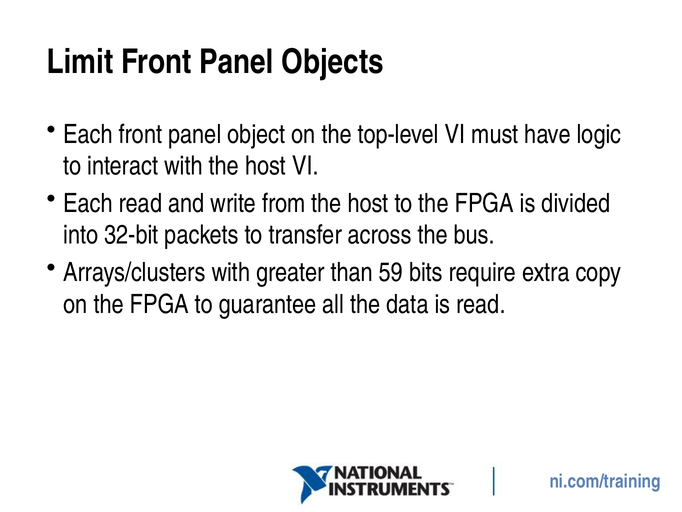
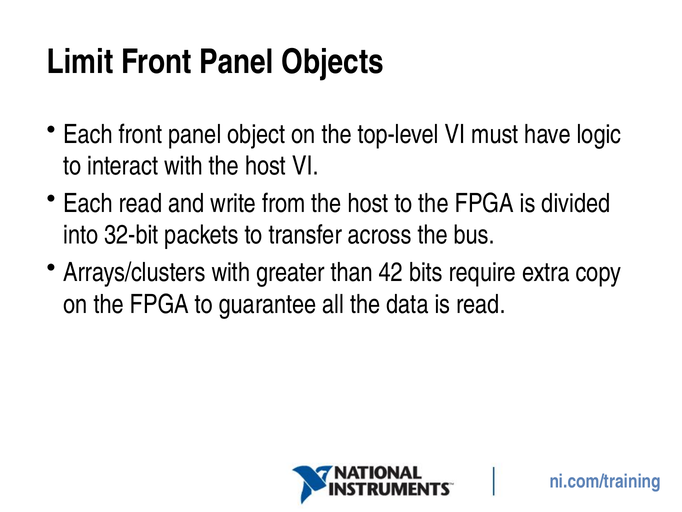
59: 59 -> 42
